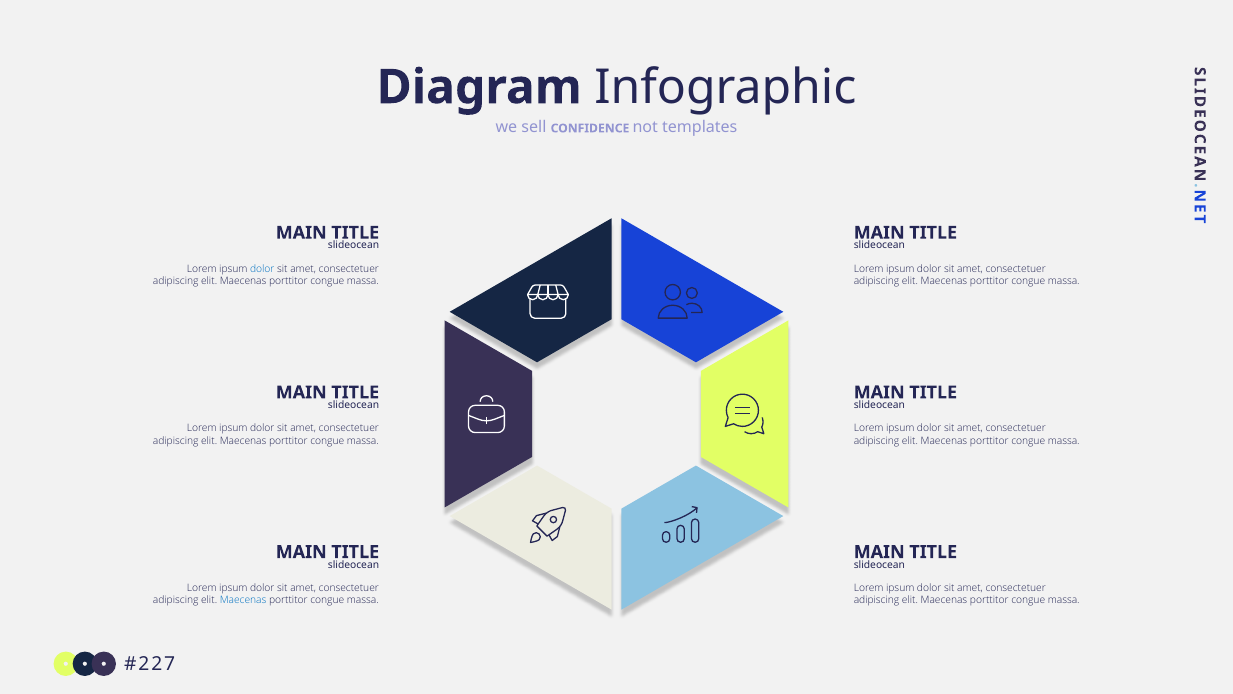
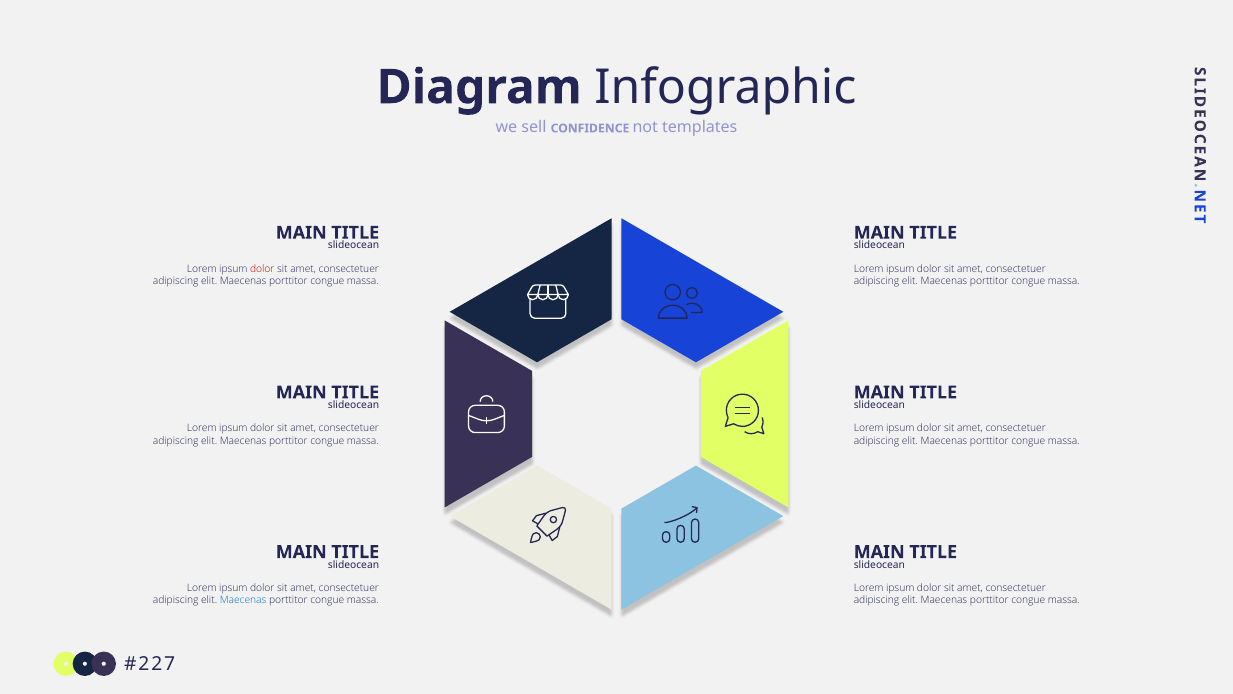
dolor at (262, 269) colour: blue -> red
